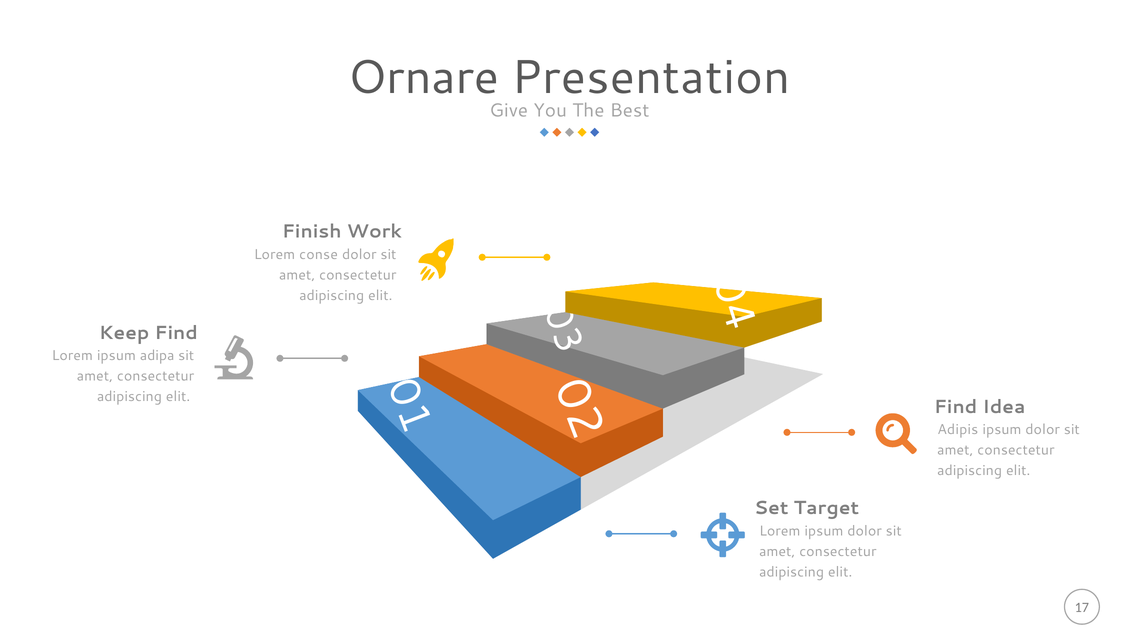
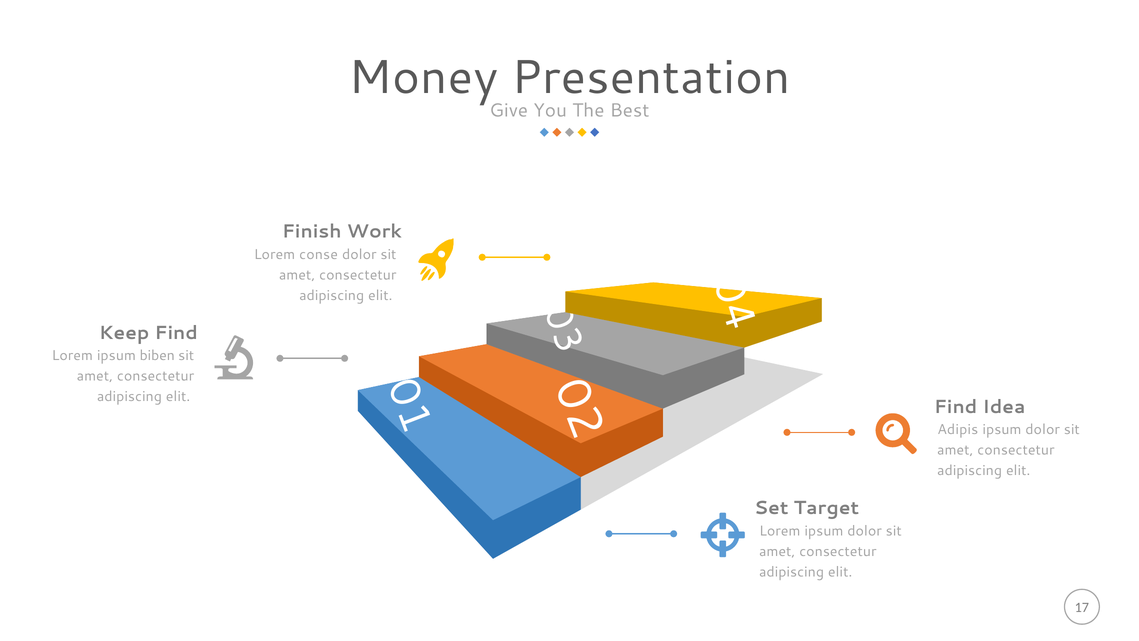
Ornare: Ornare -> Money
adipa: adipa -> biben
